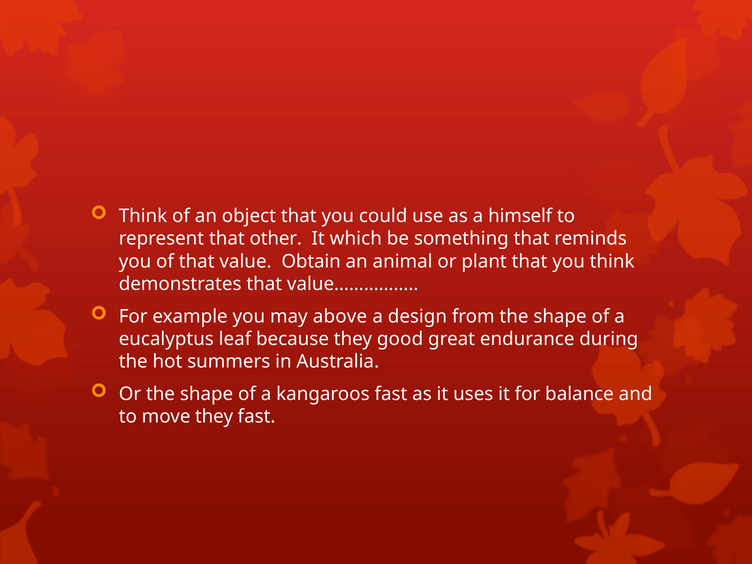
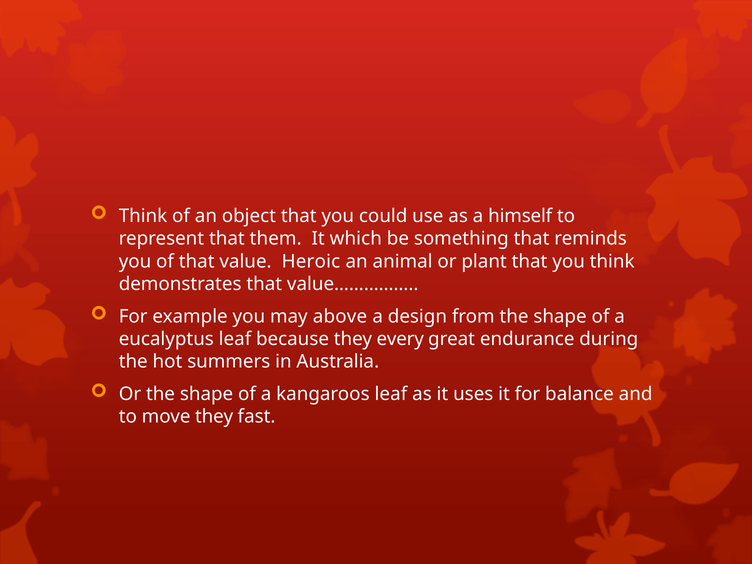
other: other -> them
Obtain: Obtain -> Heroic
good: good -> every
kangaroos fast: fast -> leaf
